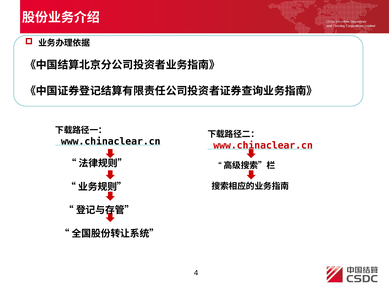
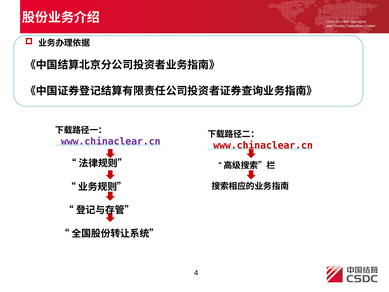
www.chinaclear.cn at (111, 141) colour: black -> purple
